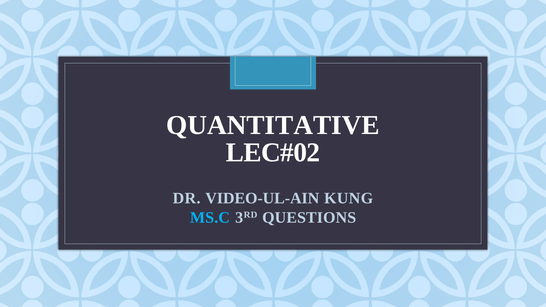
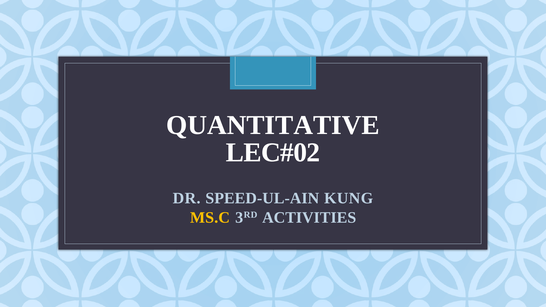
VIDEO-UL-AIN: VIDEO-UL-AIN -> SPEED-UL-AIN
MS.C colour: light blue -> yellow
QUESTIONS: QUESTIONS -> ACTIVITIES
